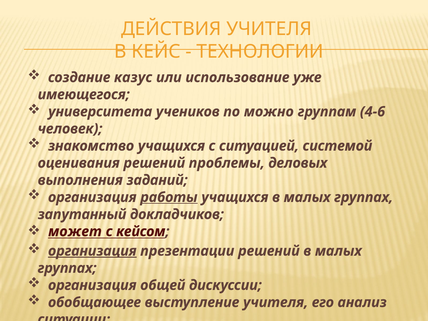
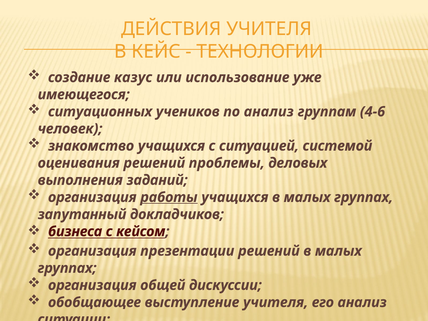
университета: университета -> ситуационных
по можно: можно -> анализ
может: может -> бизнеса
организация at (92, 251) underline: present -> none
